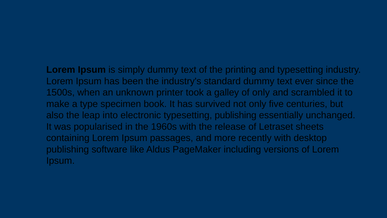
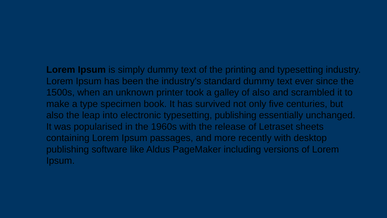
of only: only -> also
